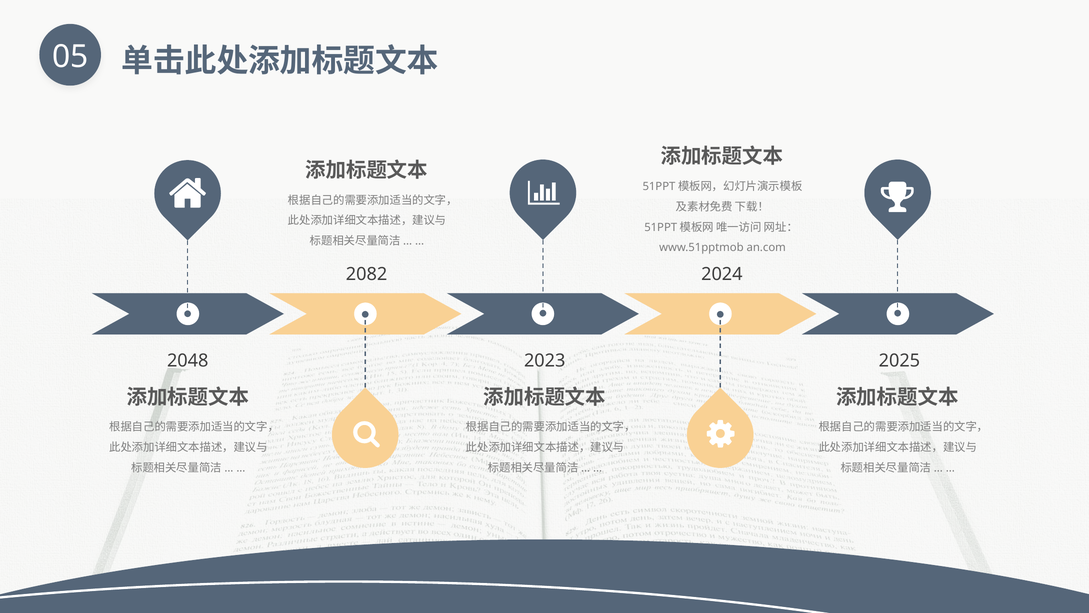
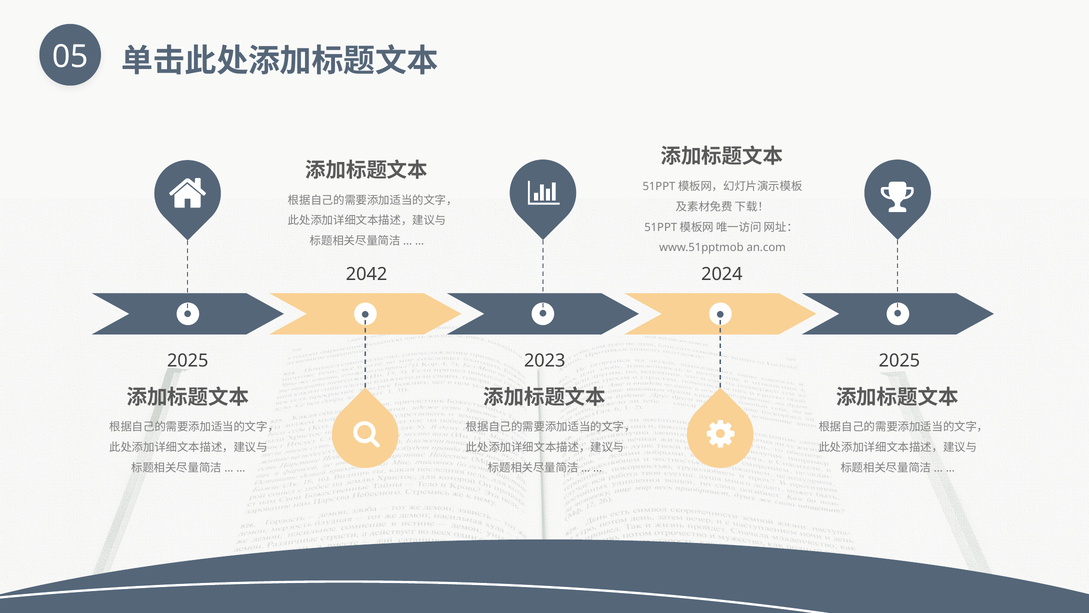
2082: 2082 -> 2042
2048 at (188, 361): 2048 -> 2025
